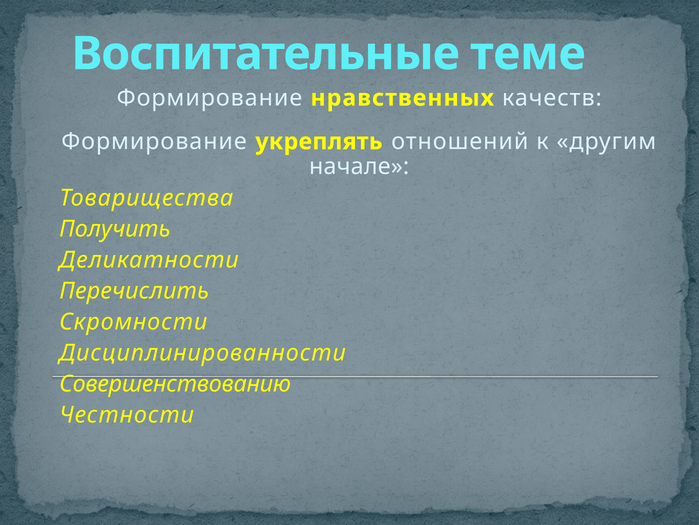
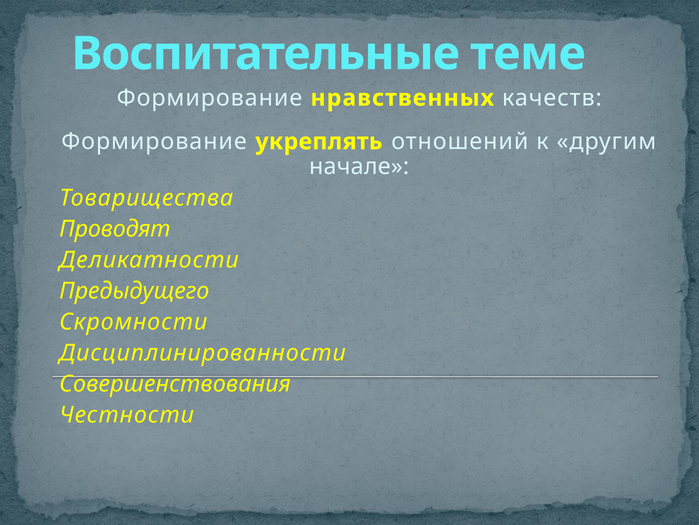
Получить: Получить -> Проводят
Перечислить: Перечислить -> Предыдущего
Совершенствованию: Совершенствованию -> Совершенствования
